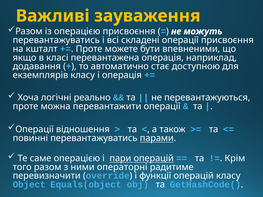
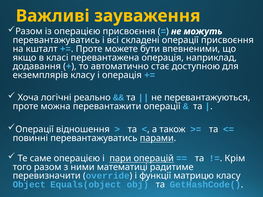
операторні: операторні -> математиці
функції операцій: операцій -> матрицю
